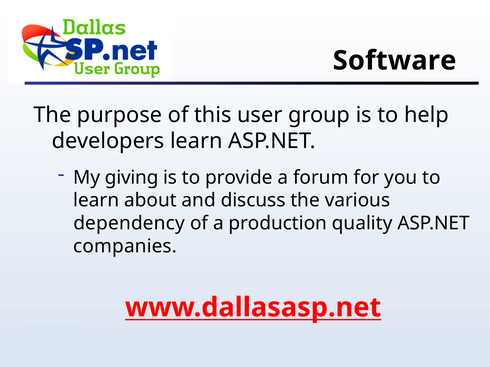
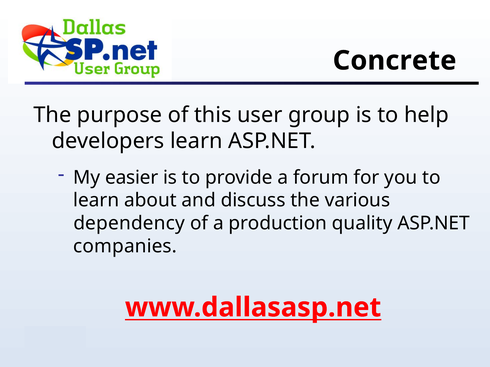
Software: Software -> Concrete
giving: giving -> easier
